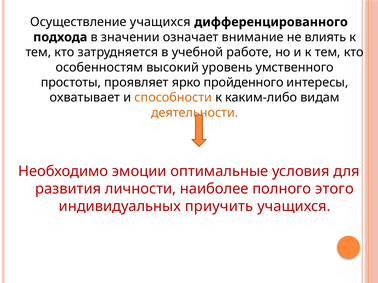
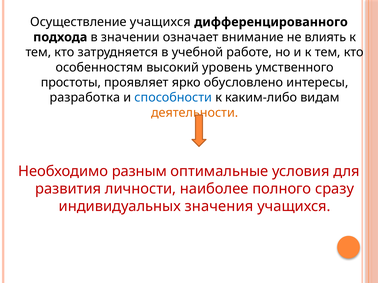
пройденного: пройденного -> обусловлено
охватывает: охватывает -> разработка
способности colour: orange -> blue
эмоции: эмоции -> разным
этого: этого -> сразу
приучить: приучить -> значения
